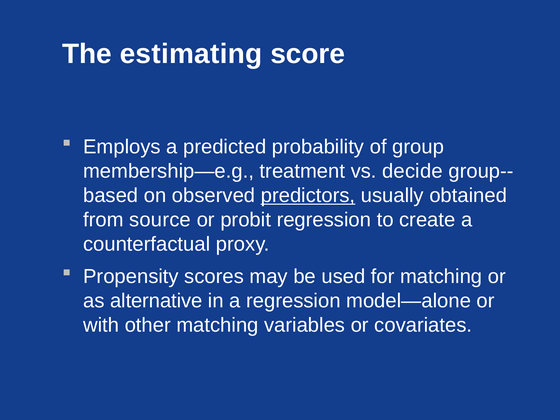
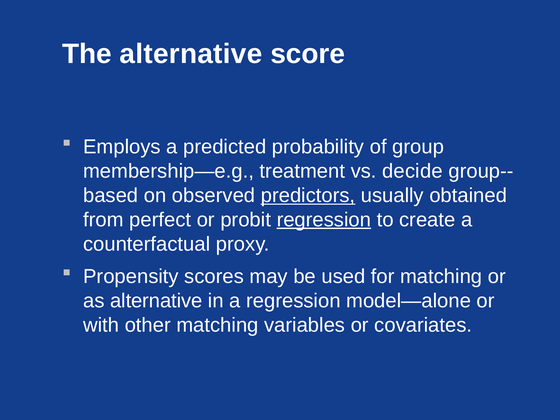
The estimating: estimating -> alternative
source: source -> perfect
regression at (324, 220) underline: none -> present
